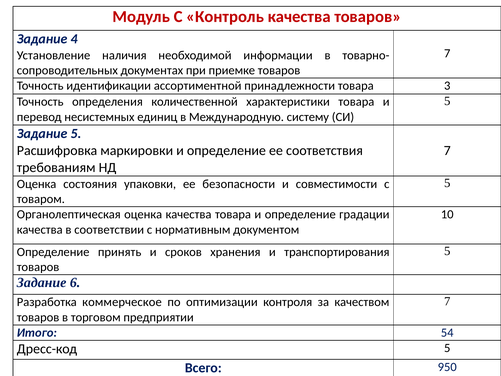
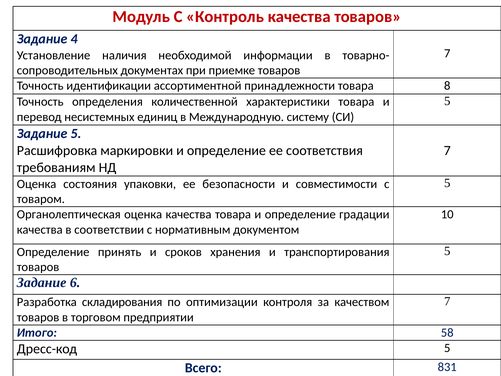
3: 3 -> 8
коммерческое: коммерческое -> складирования
54: 54 -> 58
950: 950 -> 831
